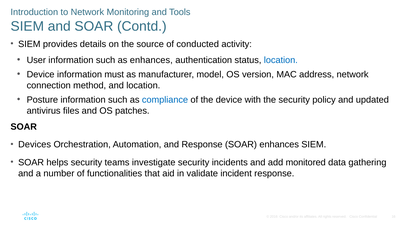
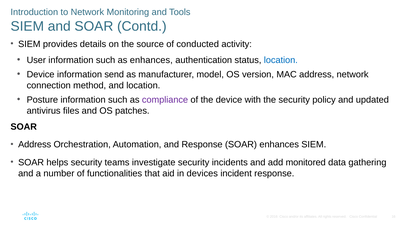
must: must -> send
compliance colour: blue -> purple
Devices at (35, 145): Devices -> Address
validate: validate -> devices
